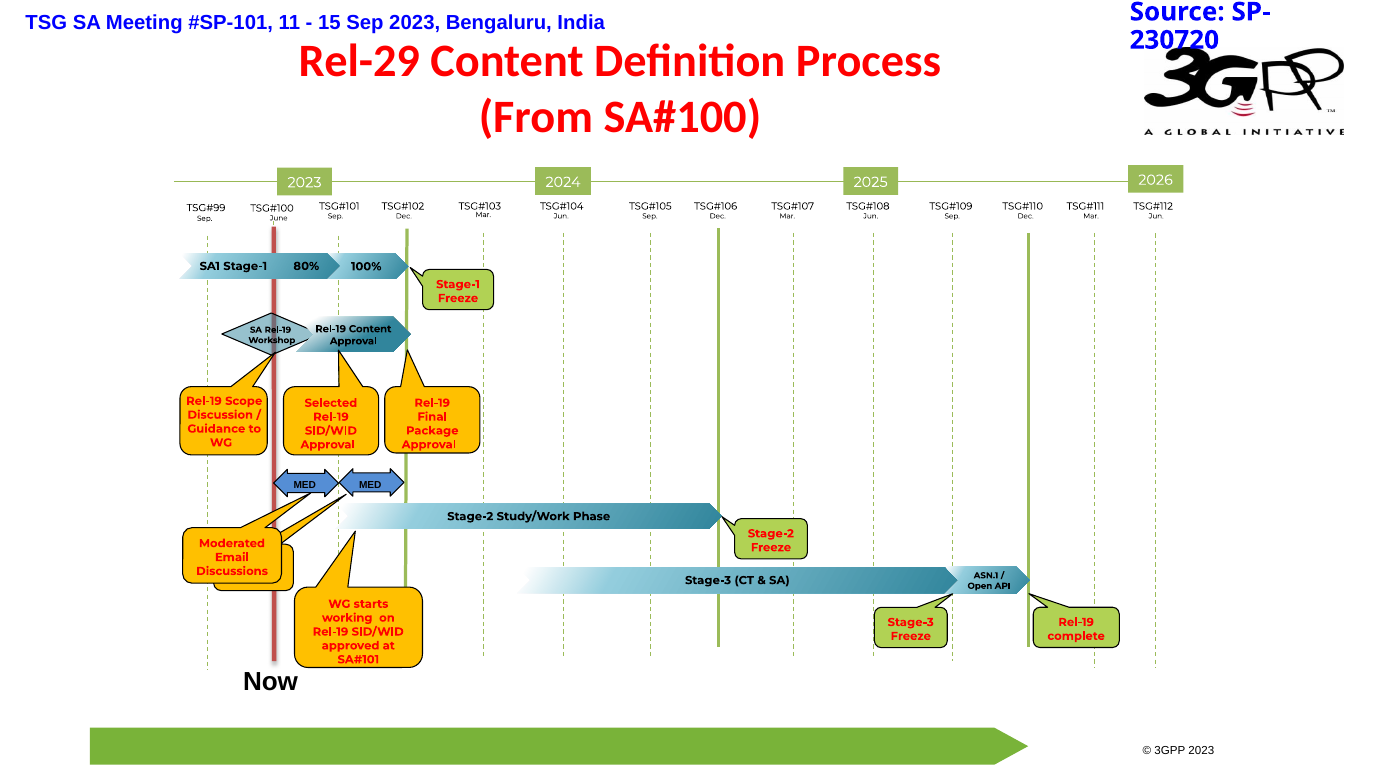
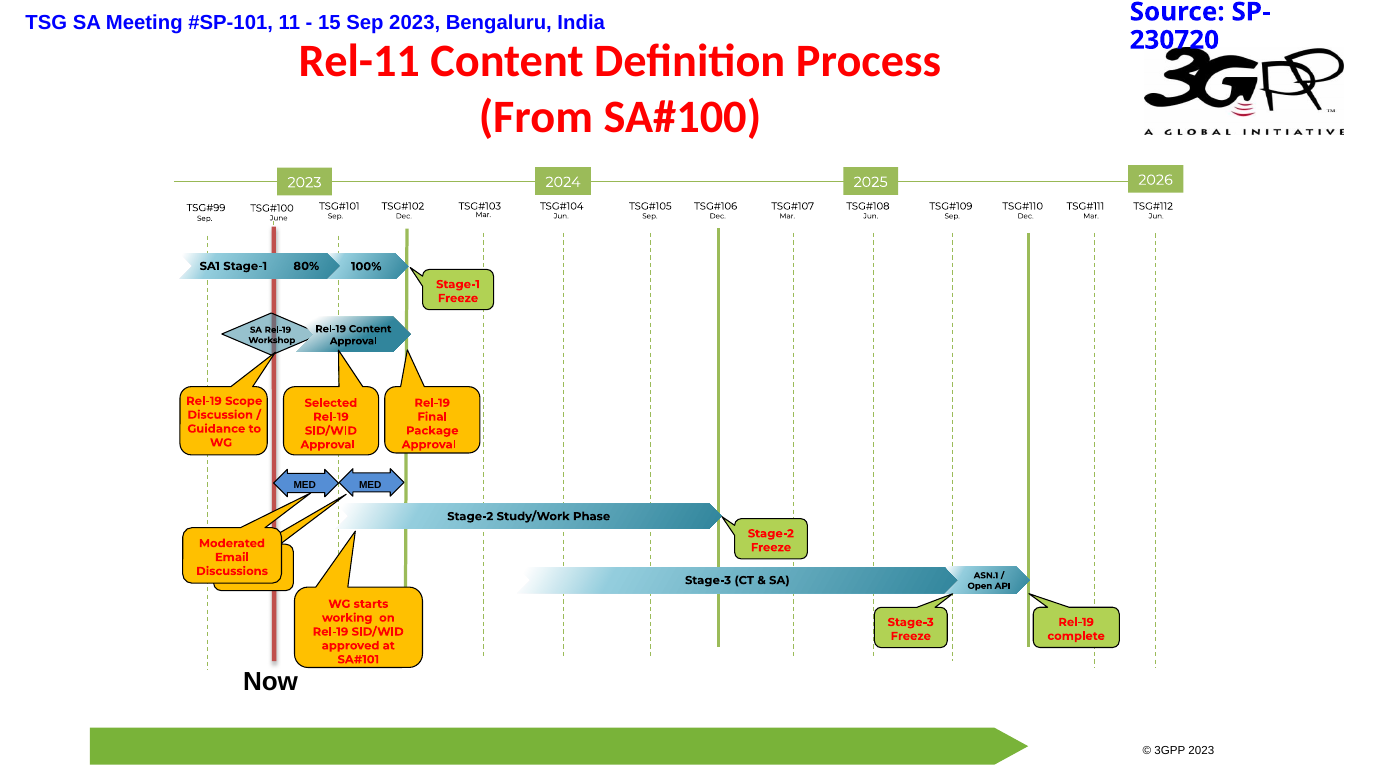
Rel-29: Rel-29 -> Rel-11
